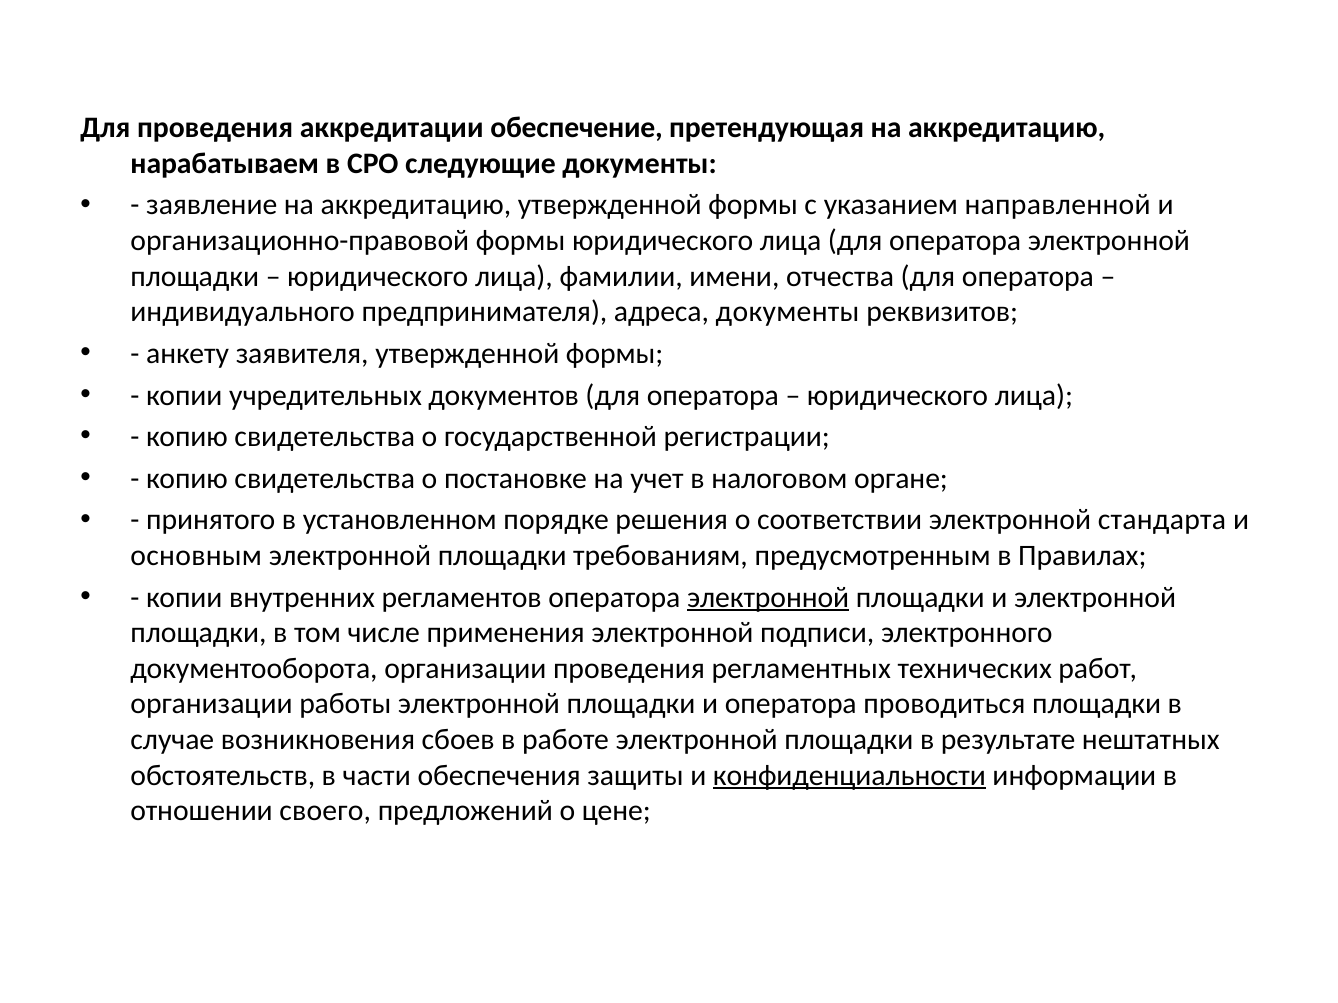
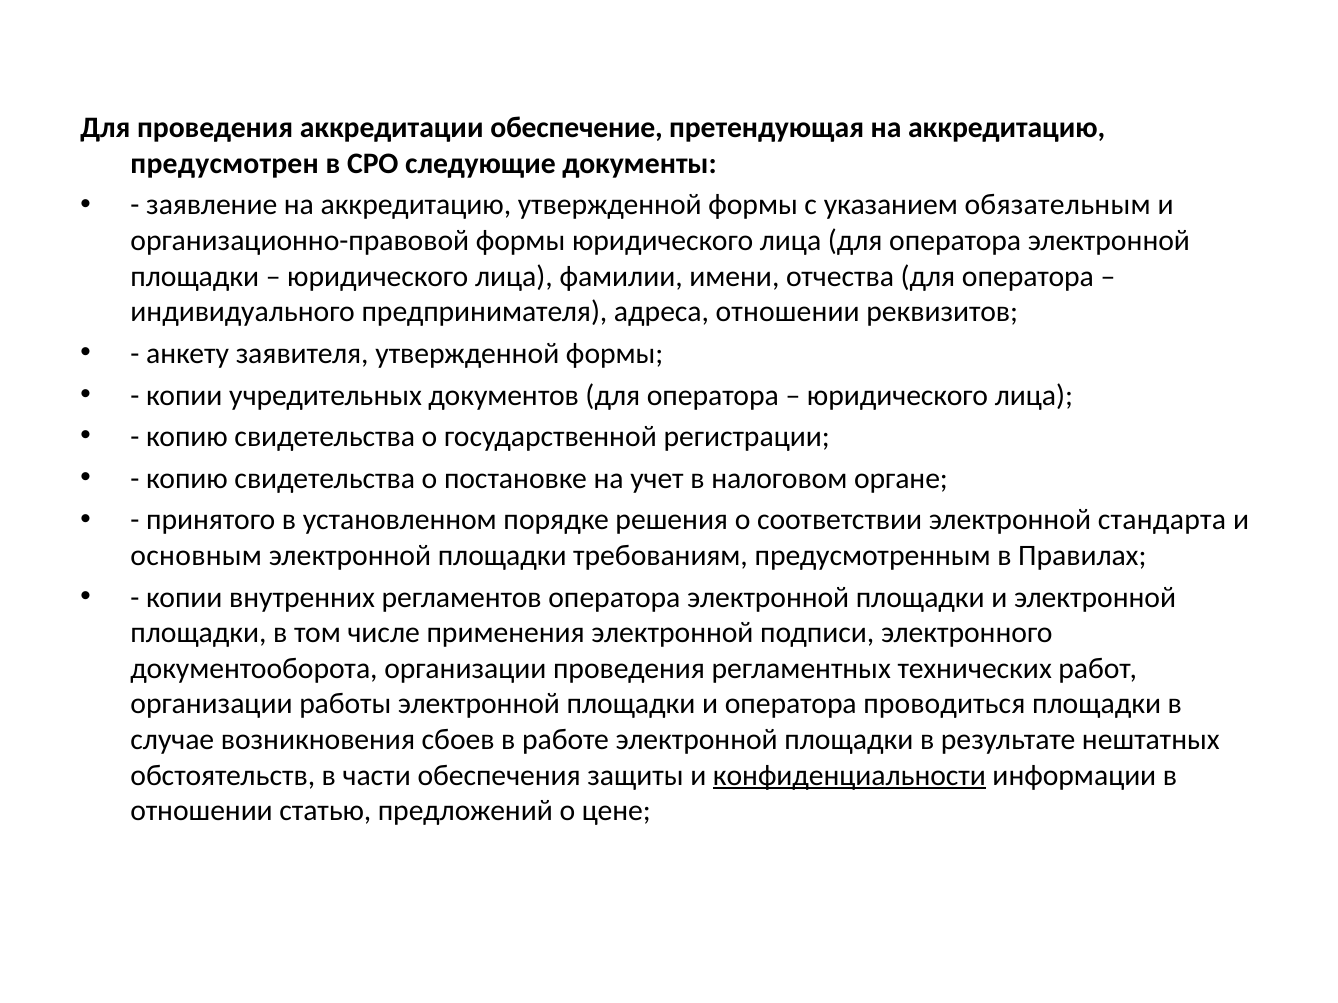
нарабатываем: нарабатываем -> предусмотрен
направленной: направленной -> обязательным
адреса документы: документы -> отношении
электронной at (768, 598) underline: present -> none
своего: своего -> статью
